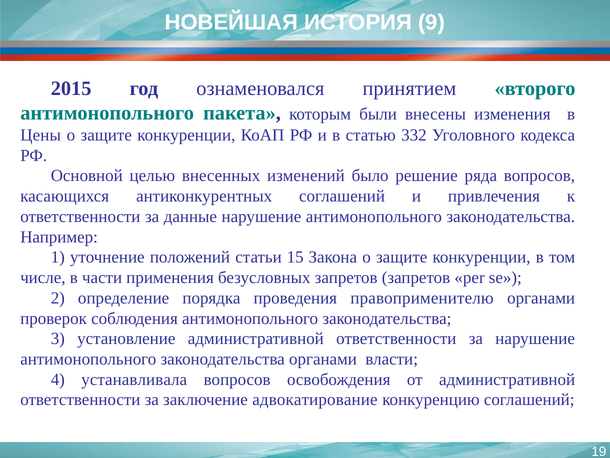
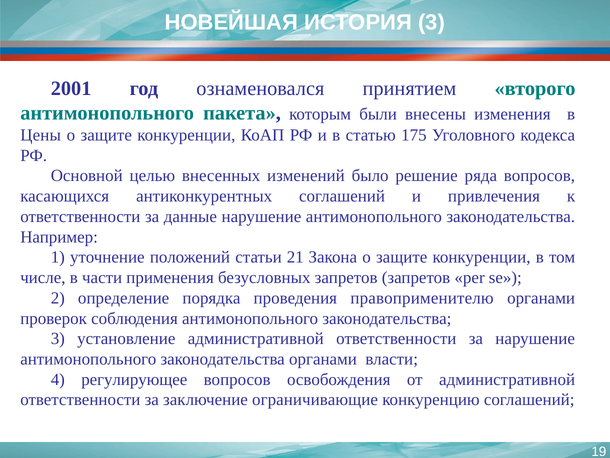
ИСТОРИЯ 9: 9 -> 3
2015: 2015 -> 2001
332: 332 -> 175
15: 15 -> 21
устанавливала: устанавливала -> регулирующее
адвокатирование: адвокатирование -> ограничивающие
